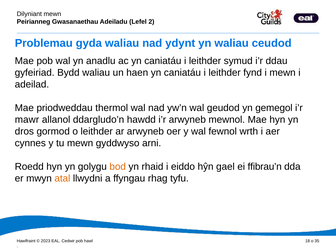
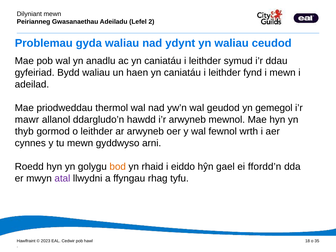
dros: dros -> thyb
ffibrau’n: ffibrau’n -> ffordd’n
atal colour: orange -> purple
